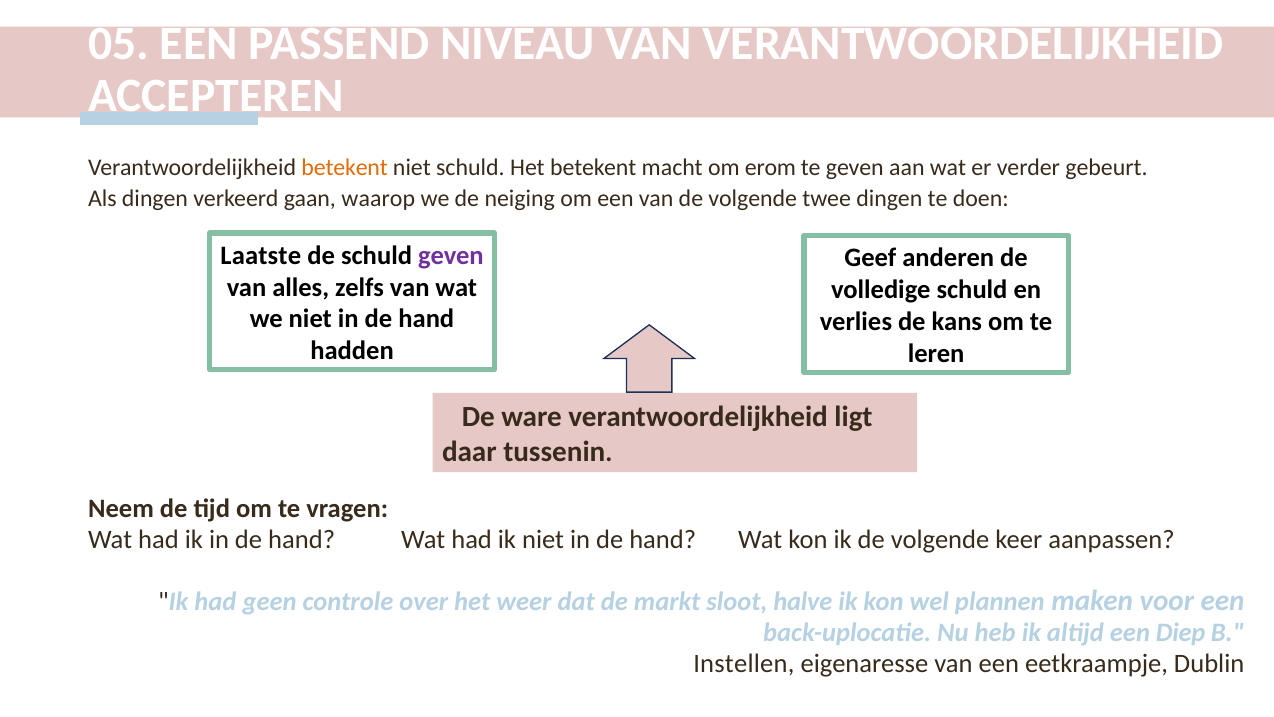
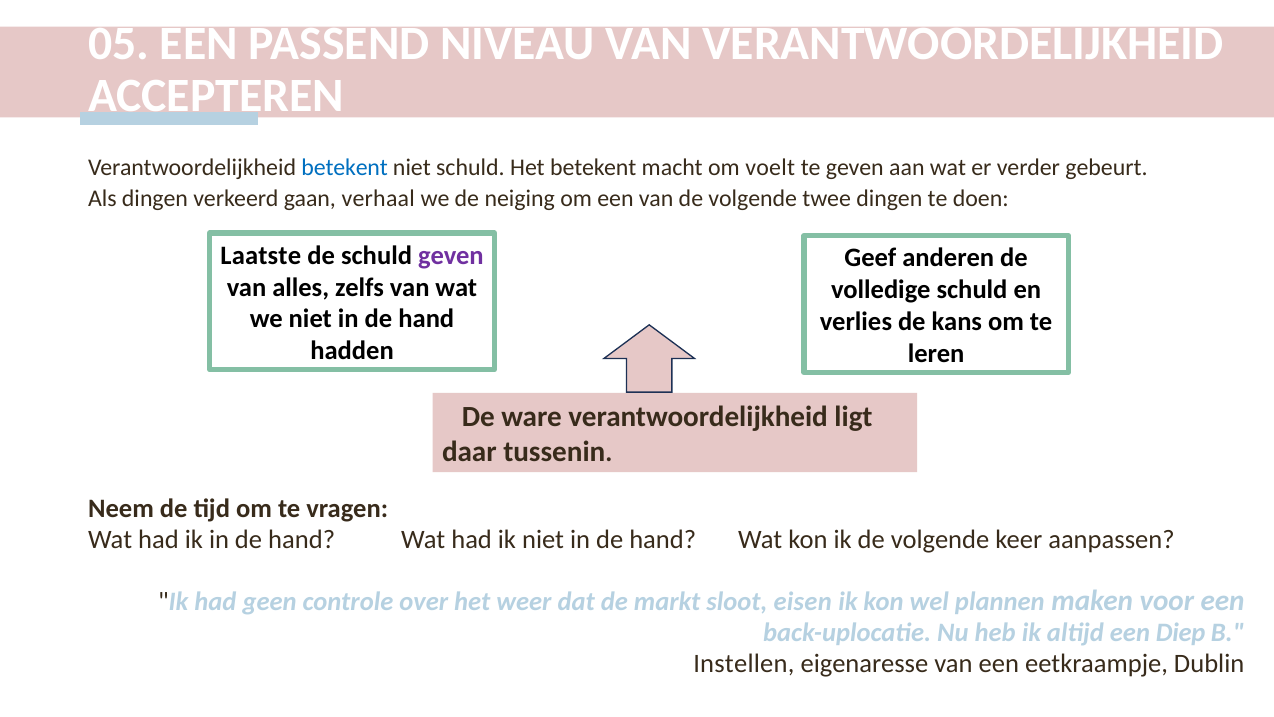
betekent at (345, 168) colour: orange -> blue
erom: erom -> voelt
waarop: waarop -> verhaal
halve: halve -> eisen
